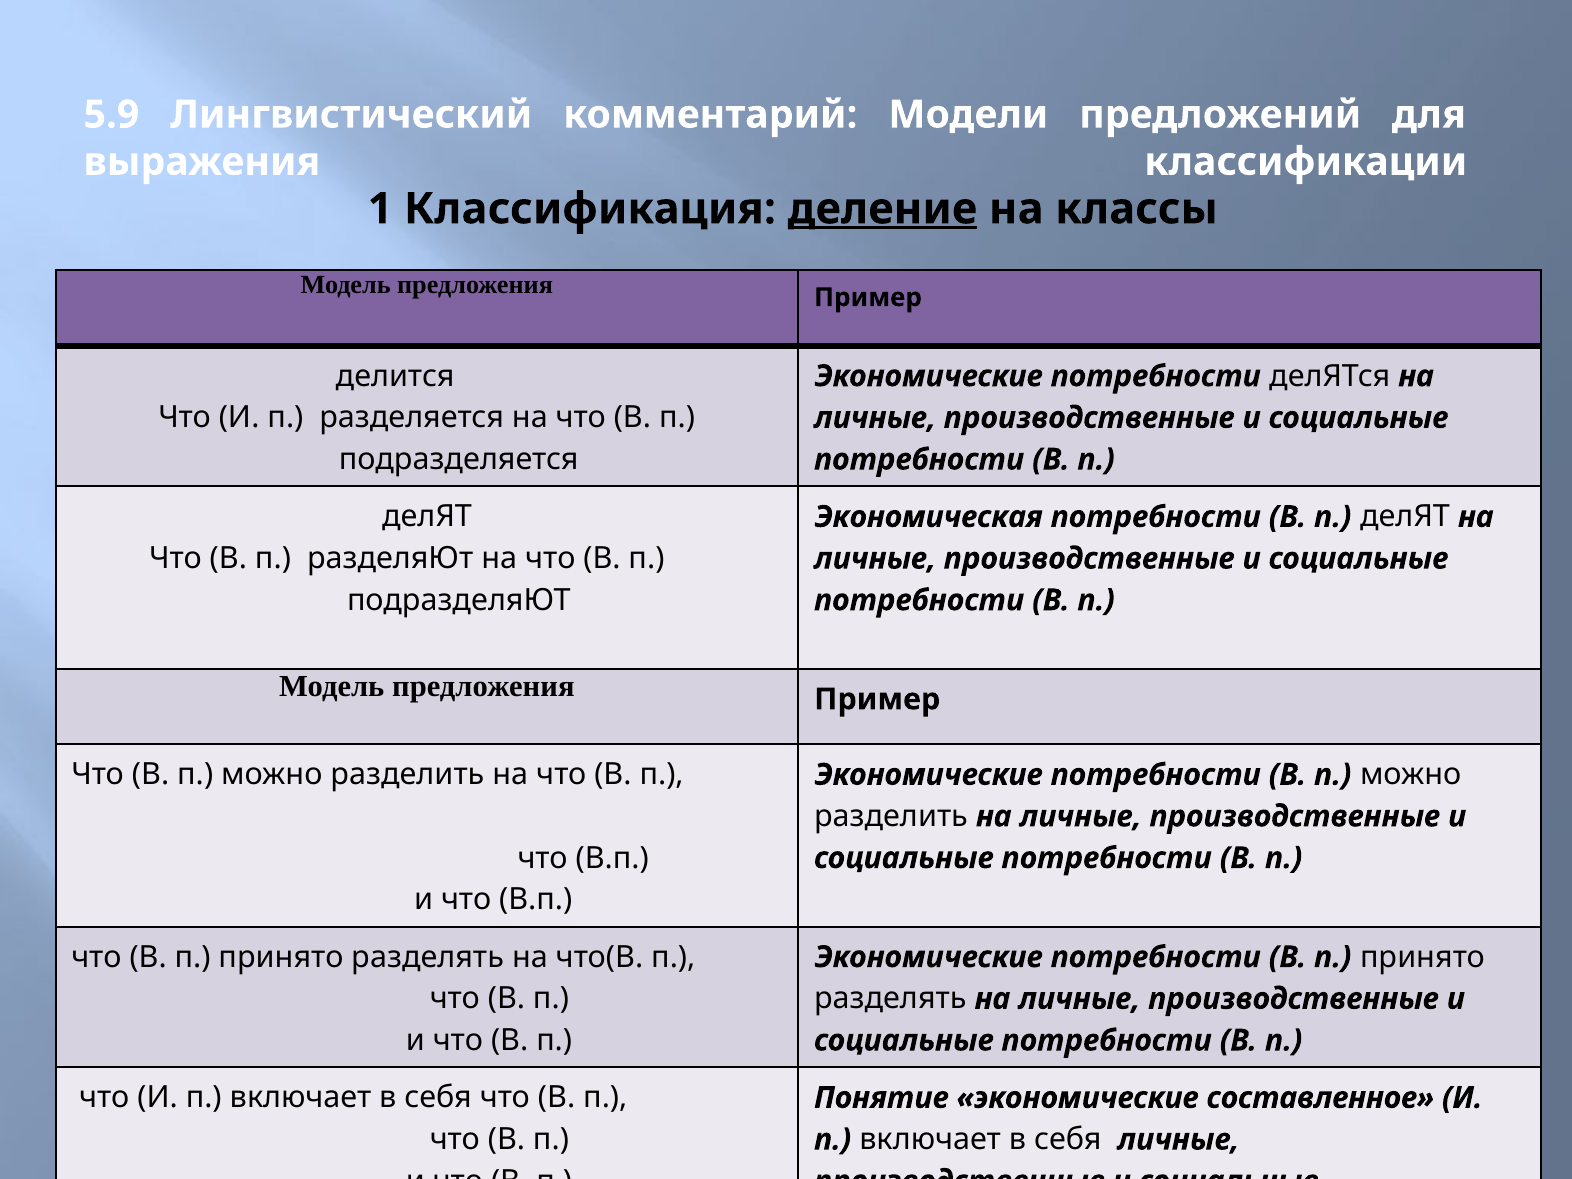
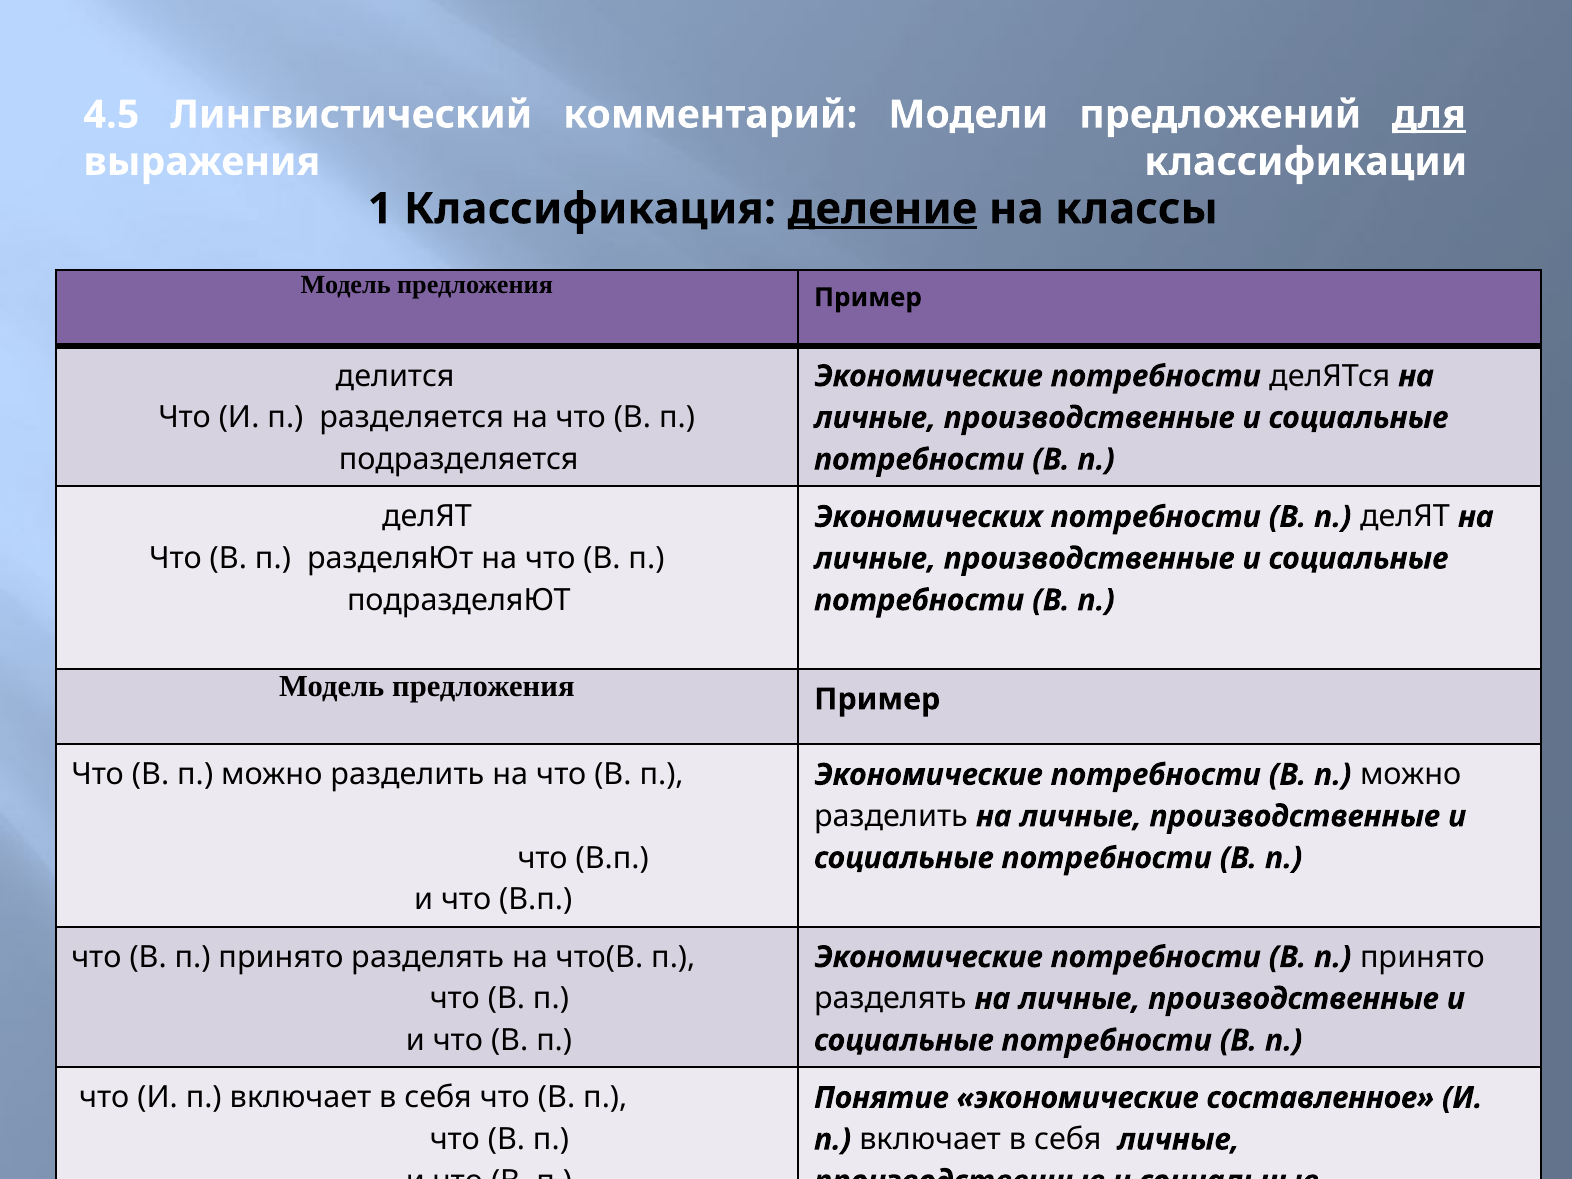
5.9: 5.9 -> 4.5
для underline: none -> present
Экономическая: Экономическая -> Экономических
